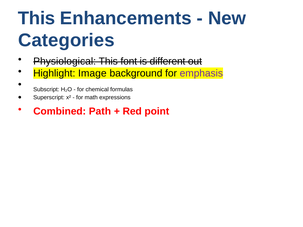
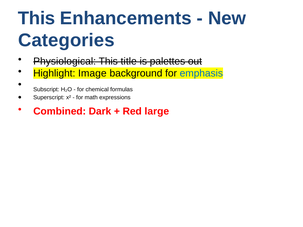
font: font -> title
different: different -> palettes
emphasis colour: purple -> blue
Path: Path -> Dark
point: point -> large
